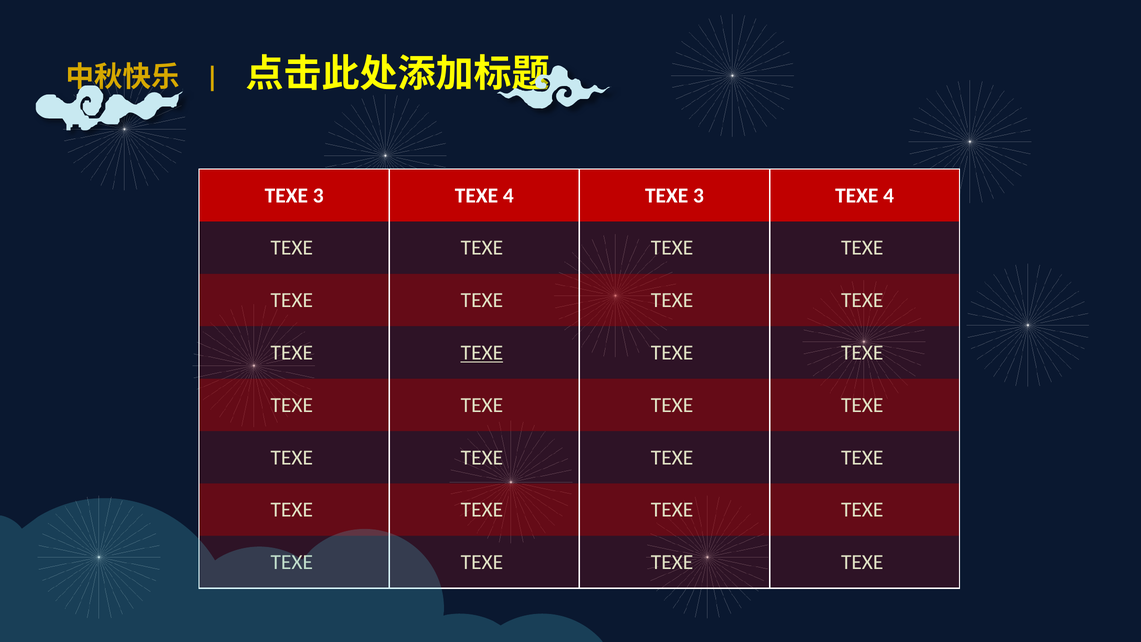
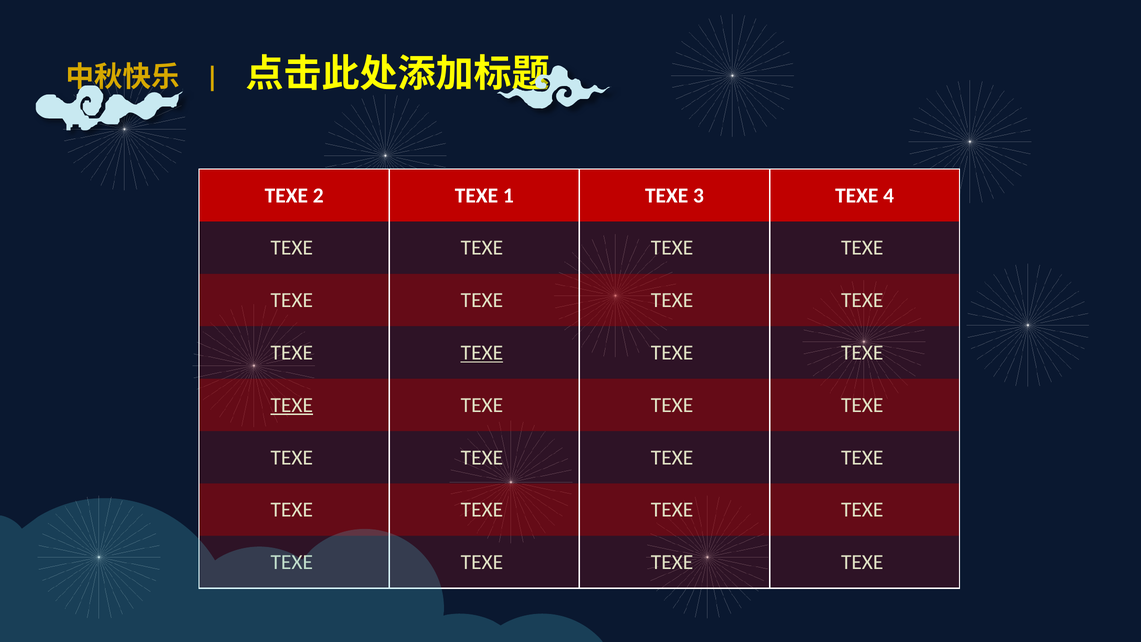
3 at (318, 195): 3 -> 2
4 at (508, 195): 4 -> 1
TEXE at (292, 405) underline: none -> present
